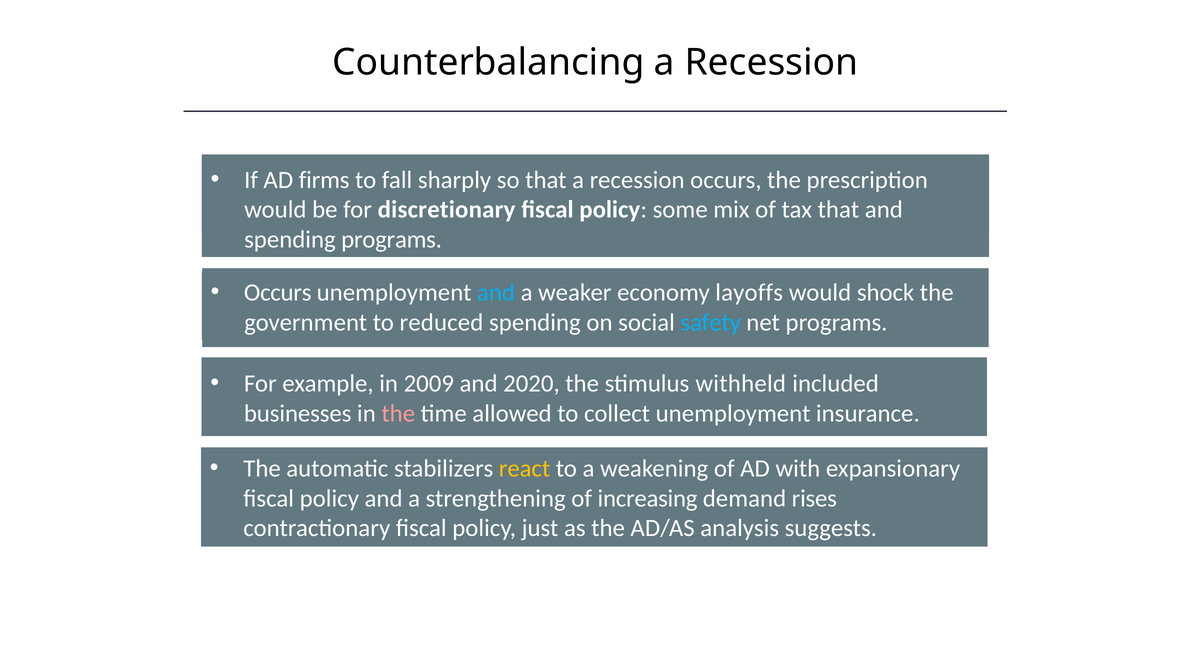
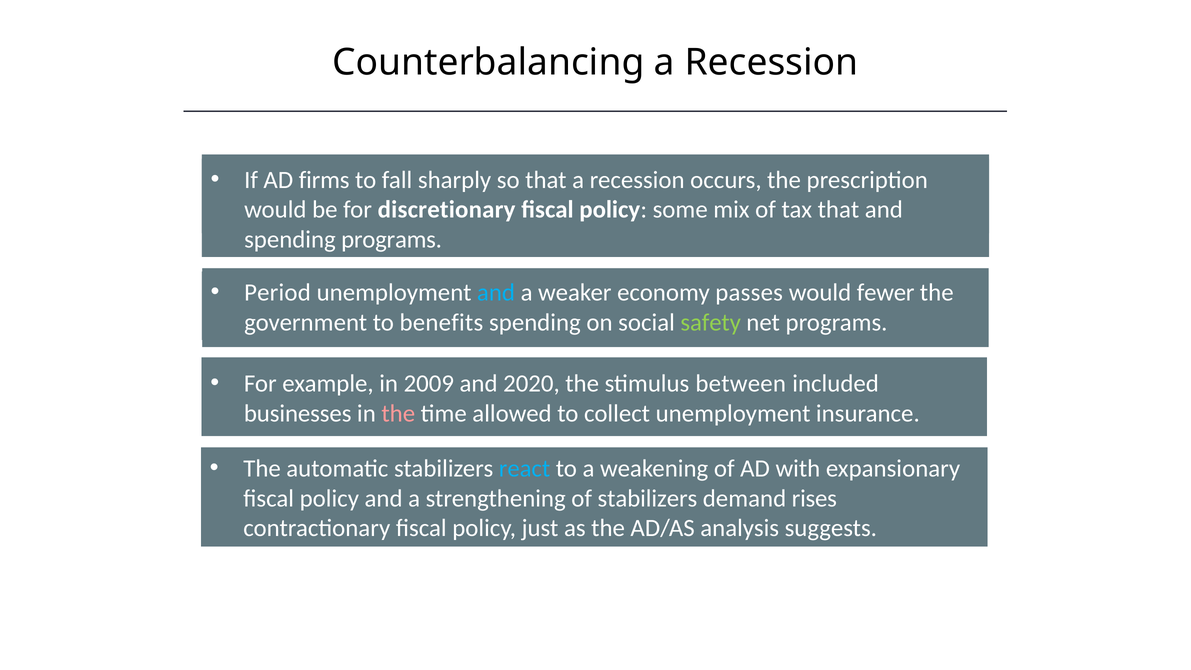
Occurs at (278, 293): Occurs -> Period
layoffs: layoffs -> passes
shock: shock -> fewer
reduced: reduced -> benefits
safety colour: light blue -> light green
withheld: withheld -> between
react colour: yellow -> light blue
of increasing: increasing -> stabilizers
